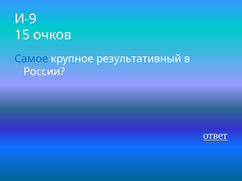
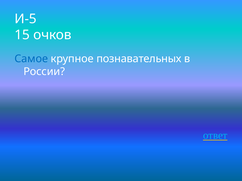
И-9: И-9 -> И-5
результативный: результативный -> познавательных
ответ colour: white -> light blue
